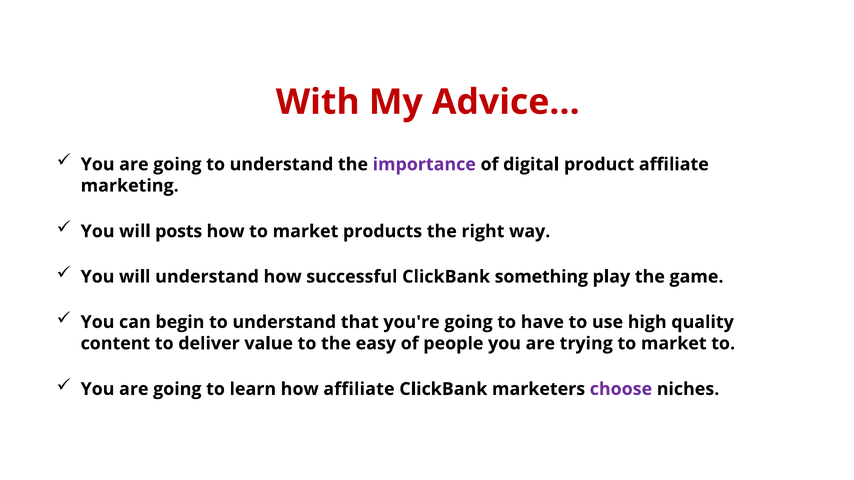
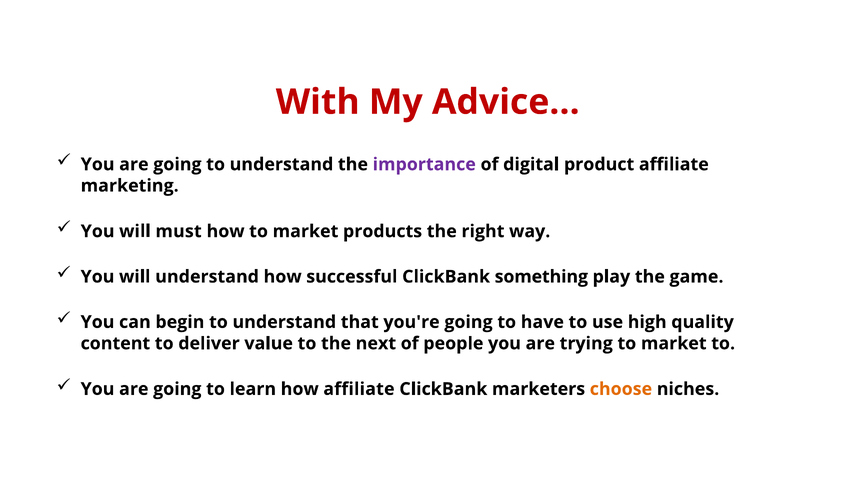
posts: posts -> must
easy: easy -> next
choose colour: purple -> orange
